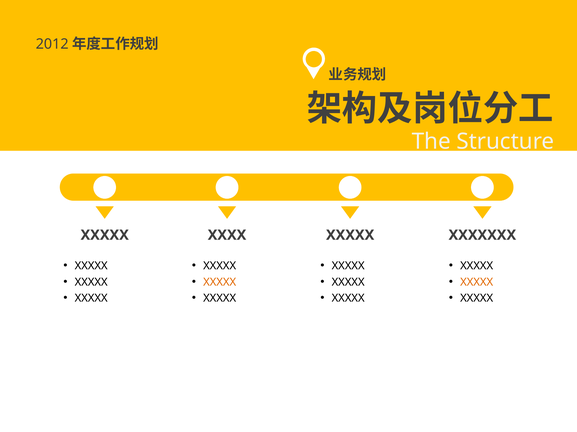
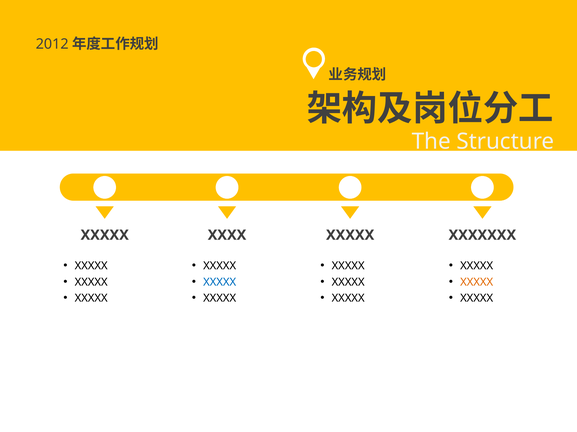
XXXXX at (220, 282) colour: orange -> blue
